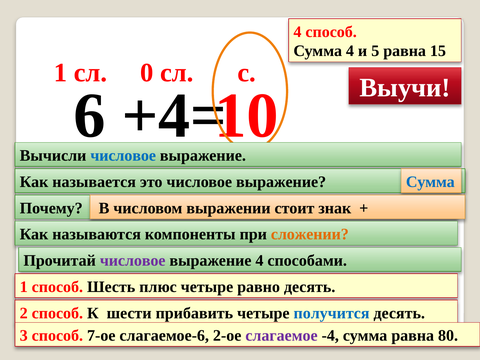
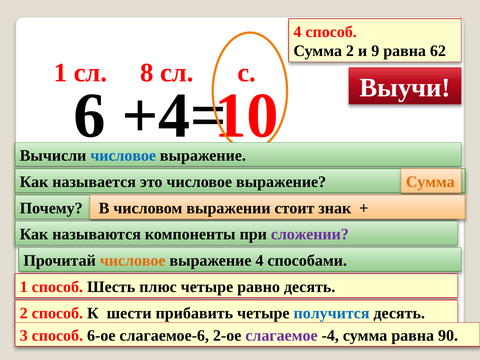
Сумма 4: 4 -> 2
5: 5 -> 9
15: 15 -> 62
0: 0 -> 8
Сумма at (430, 182) colour: blue -> orange
сложении colour: orange -> purple
числовое at (133, 261) colour: purple -> orange
7-ое: 7-ое -> 6-ое
80: 80 -> 90
